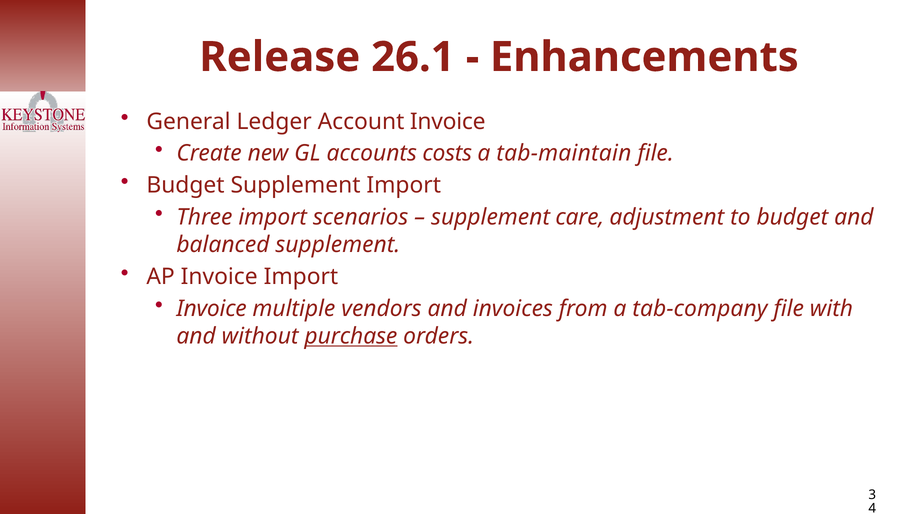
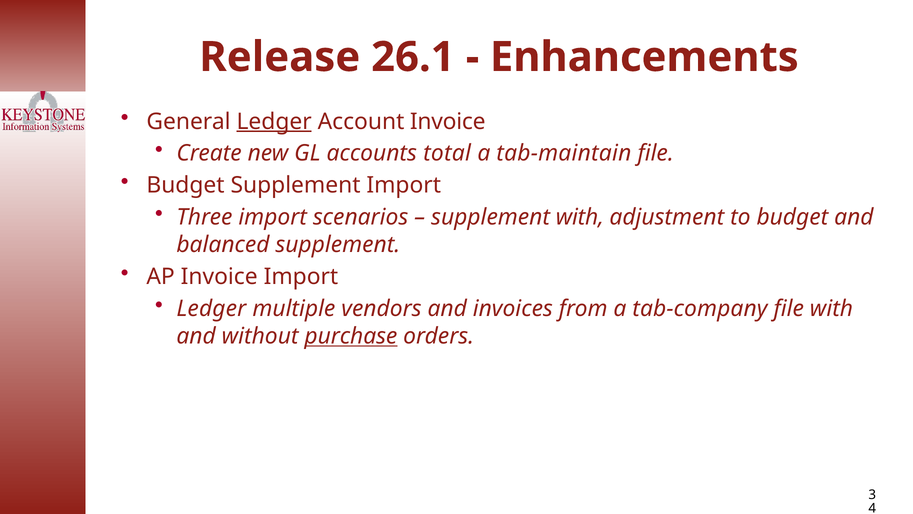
Ledger at (274, 121) underline: none -> present
costs: costs -> total
supplement care: care -> with
Invoice at (212, 309): Invoice -> Ledger
